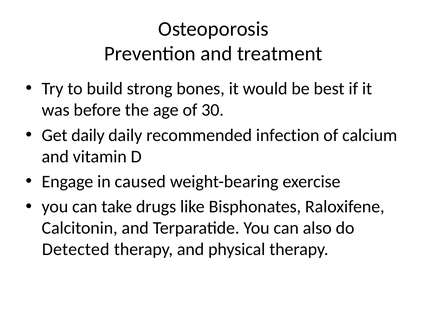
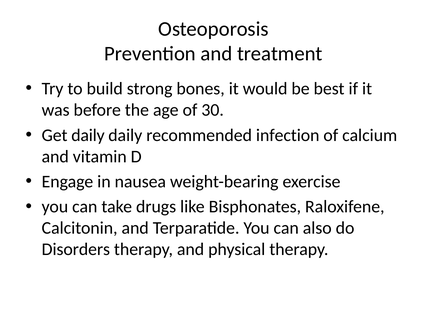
caused: caused -> nausea
Detected: Detected -> Disorders
